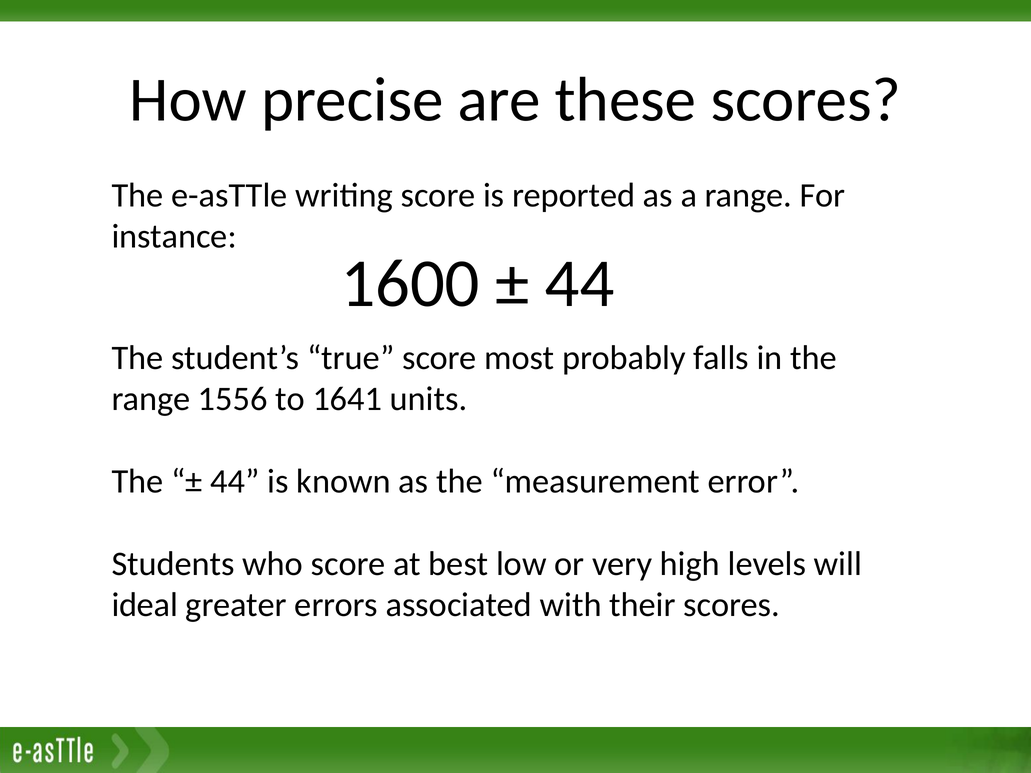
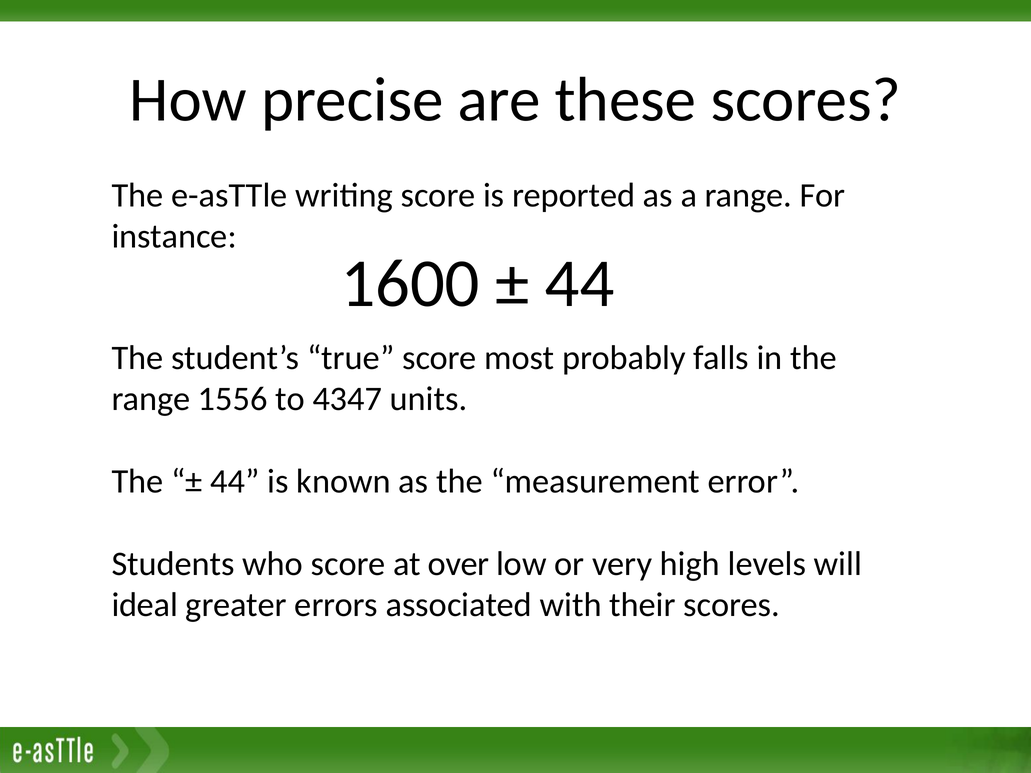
1641: 1641 -> 4347
best: best -> over
